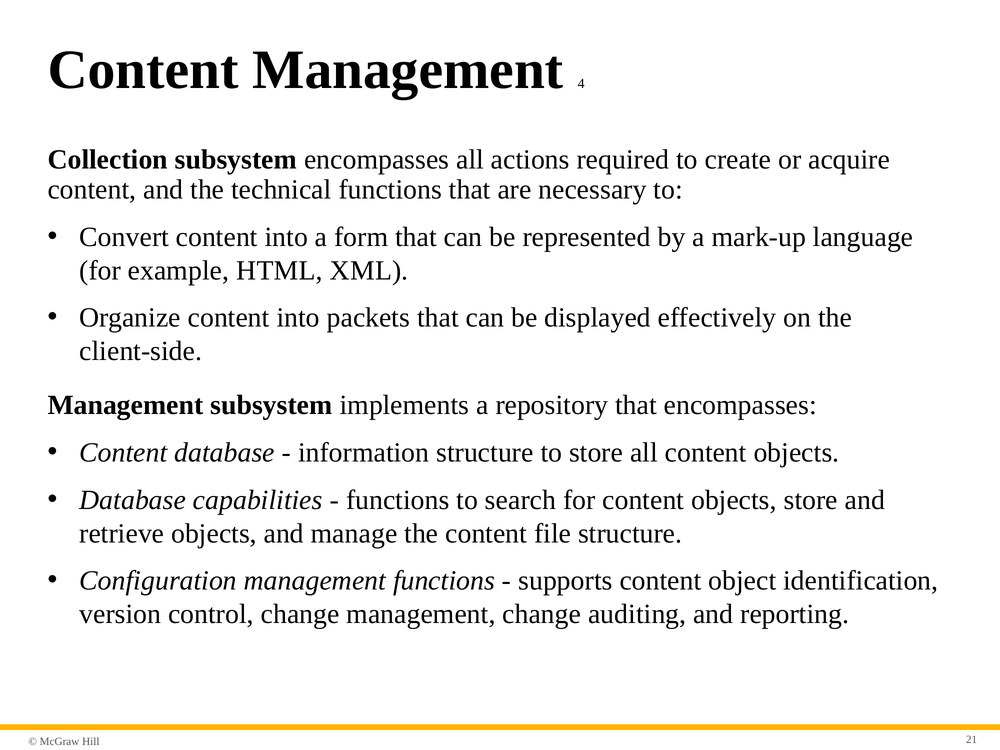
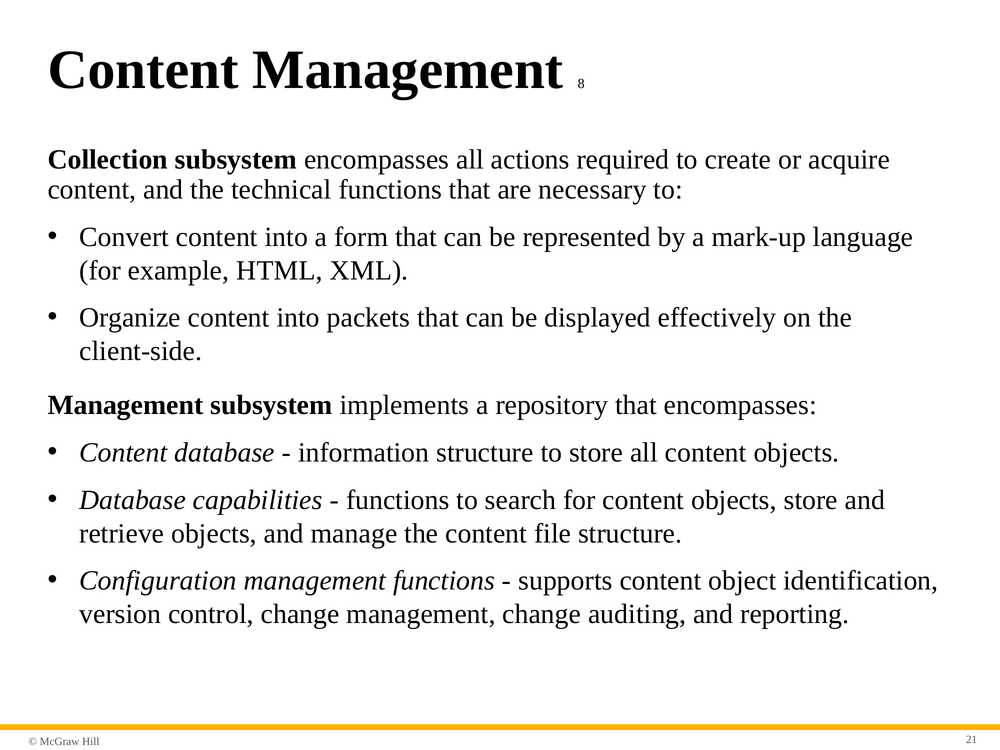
4: 4 -> 8
